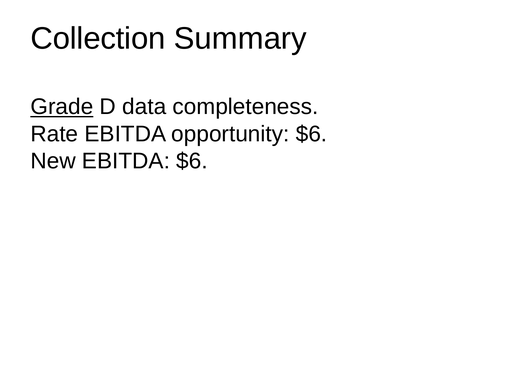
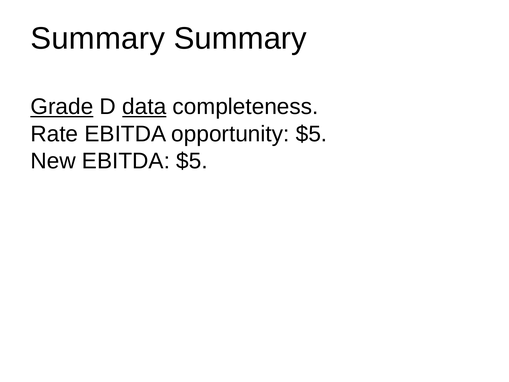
Collection at (98, 39): Collection -> Summary
data underline: none -> present
opportunity $6: $6 -> $5
EBITDA $6: $6 -> $5
